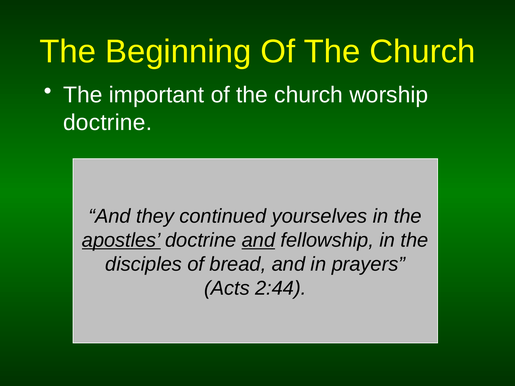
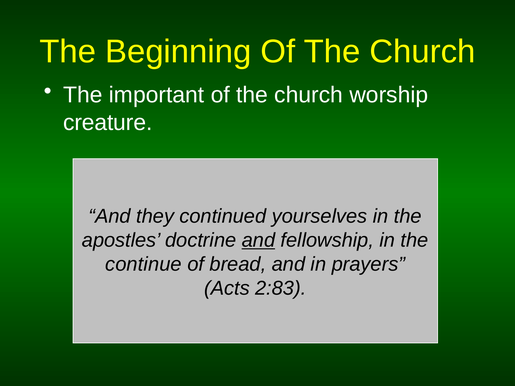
doctrine at (108, 123): doctrine -> creature
apostles underline: present -> none
disciples: disciples -> continue
2:44: 2:44 -> 2:83
